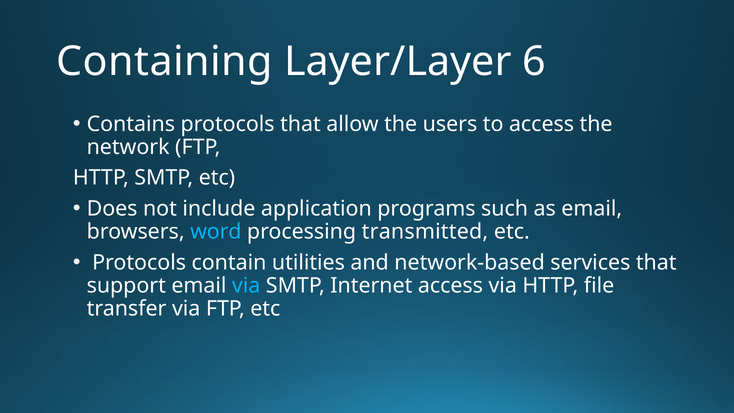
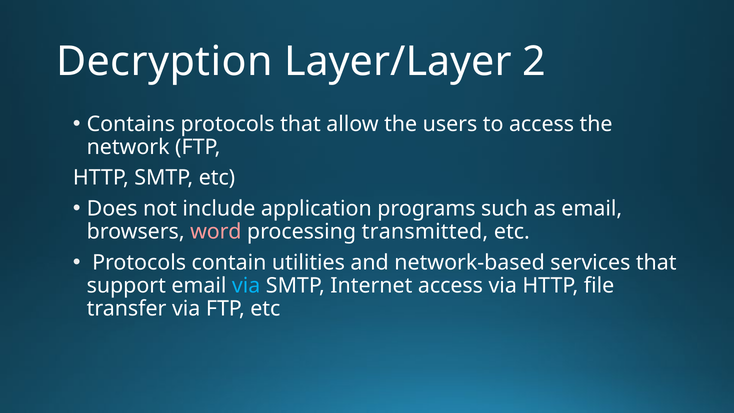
Containing: Containing -> Decryption
6: 6 -> 2
word colour: light blue -> pink
